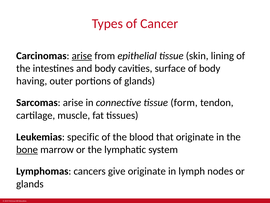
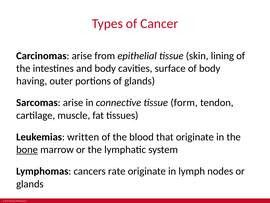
arise at (82, 56) underline: present -> none
specific: specific -> written
give: give -> rate
